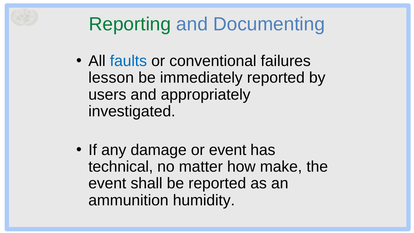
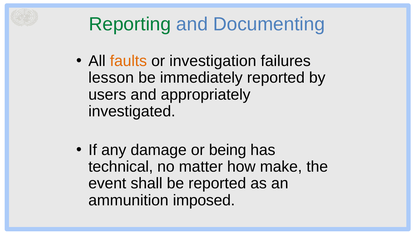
faults colour: blue -> orange
conventional: conventional -> investigation
or event: event -> being
humidity: humidity -> imposed
